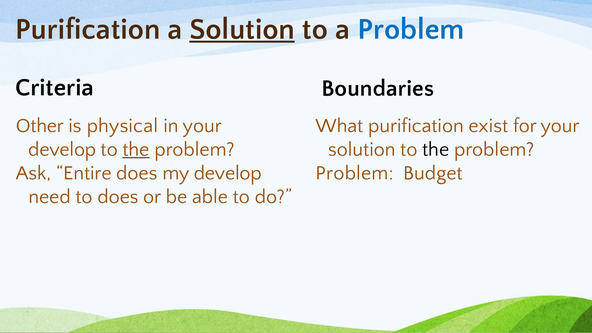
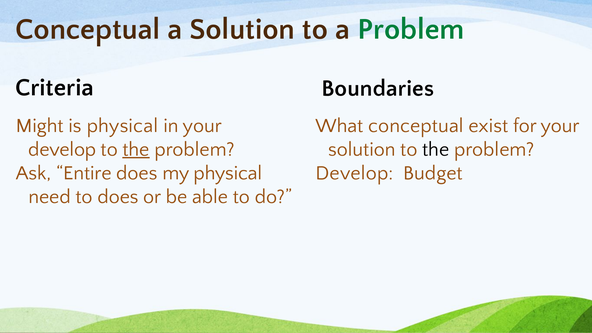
Purification at (88, 29): Purification -> Conceptual
Solution at (242, 29) underline: present -> none
Problem at (411, 29) colour: blue -> green
Other: Other -> Might
What purification: purification -> conceptual
my develop: develop -> physical
Problem at (354, 173): Problem -> Develop
